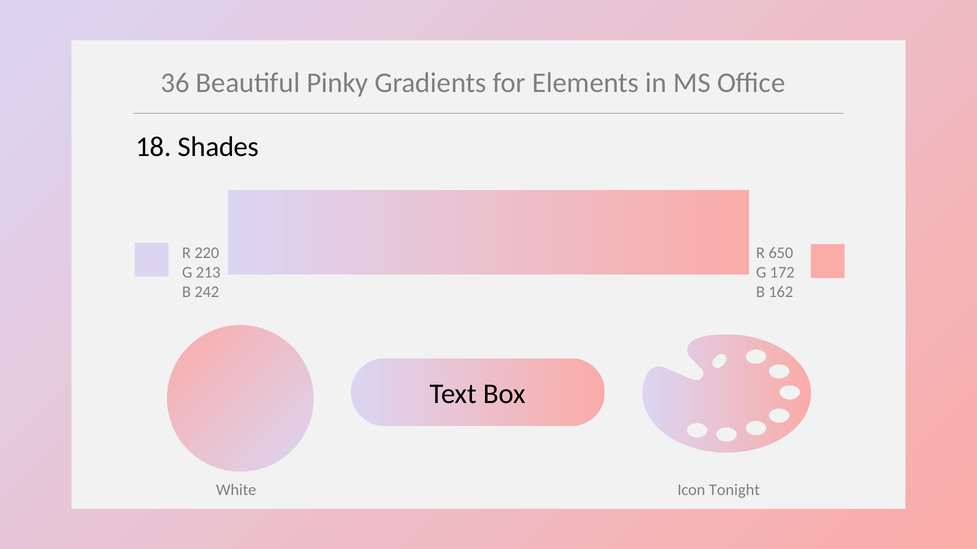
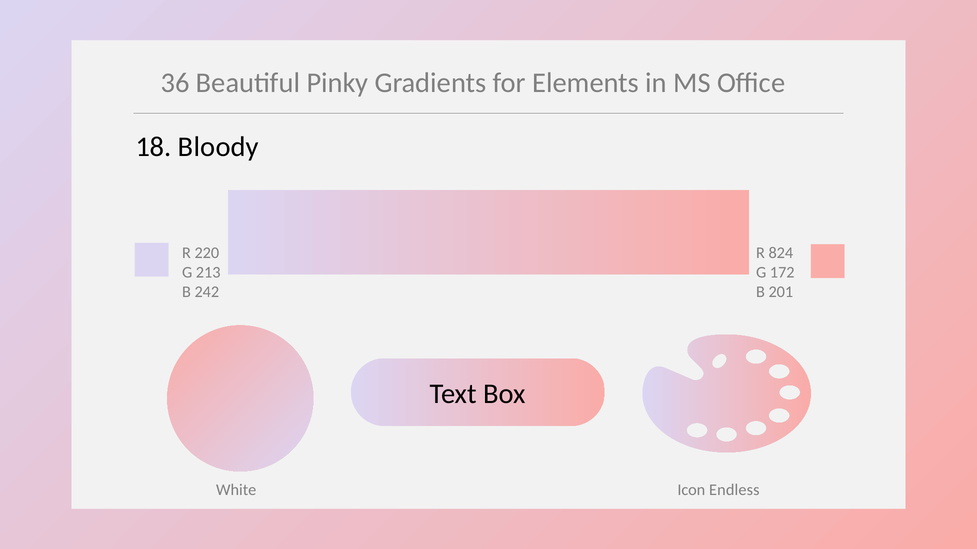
Shades: Shades -> Bloody
650: 650 -> 824
162: 162 -> 201
Tonight: Tonight -> Endless
